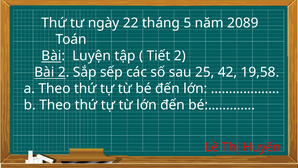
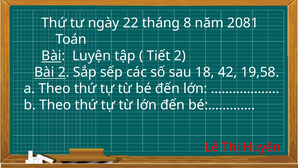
5: 5 -> 8
2089: 2089 -> 2081
25: 25 -> 18
